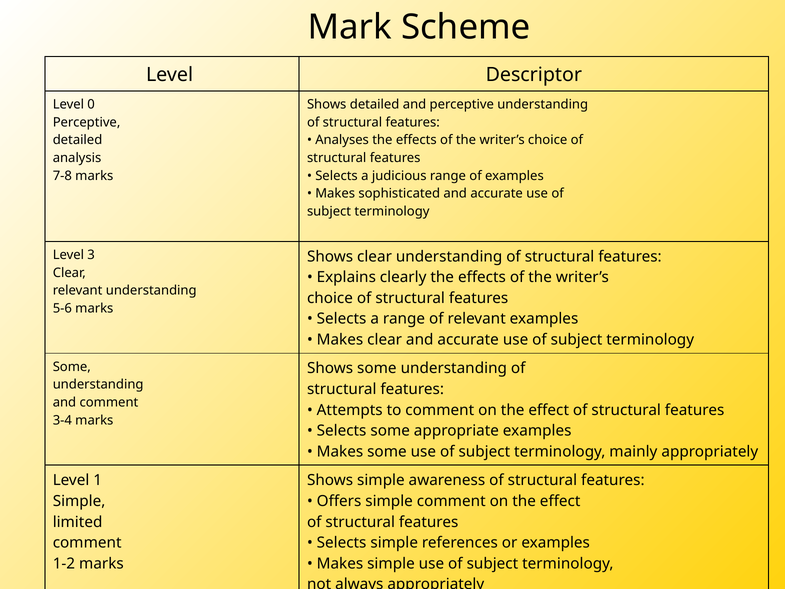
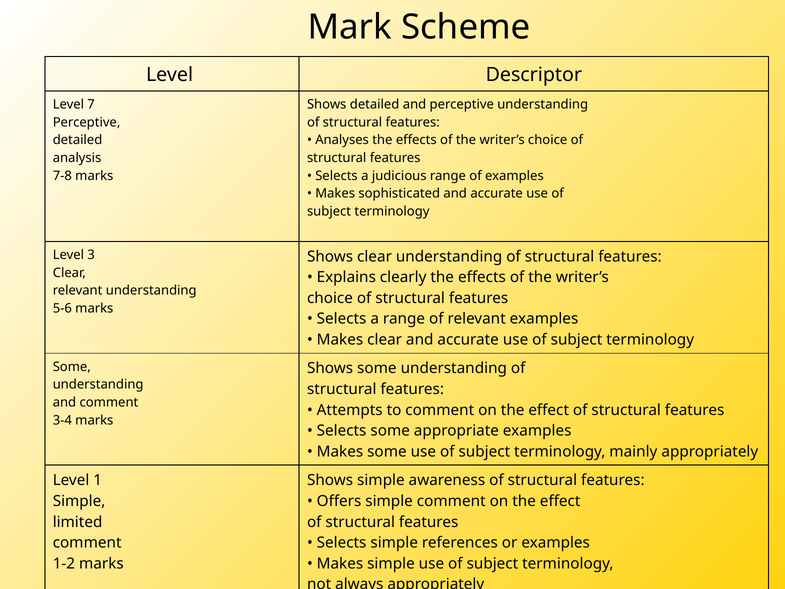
0: 0 -> 7
